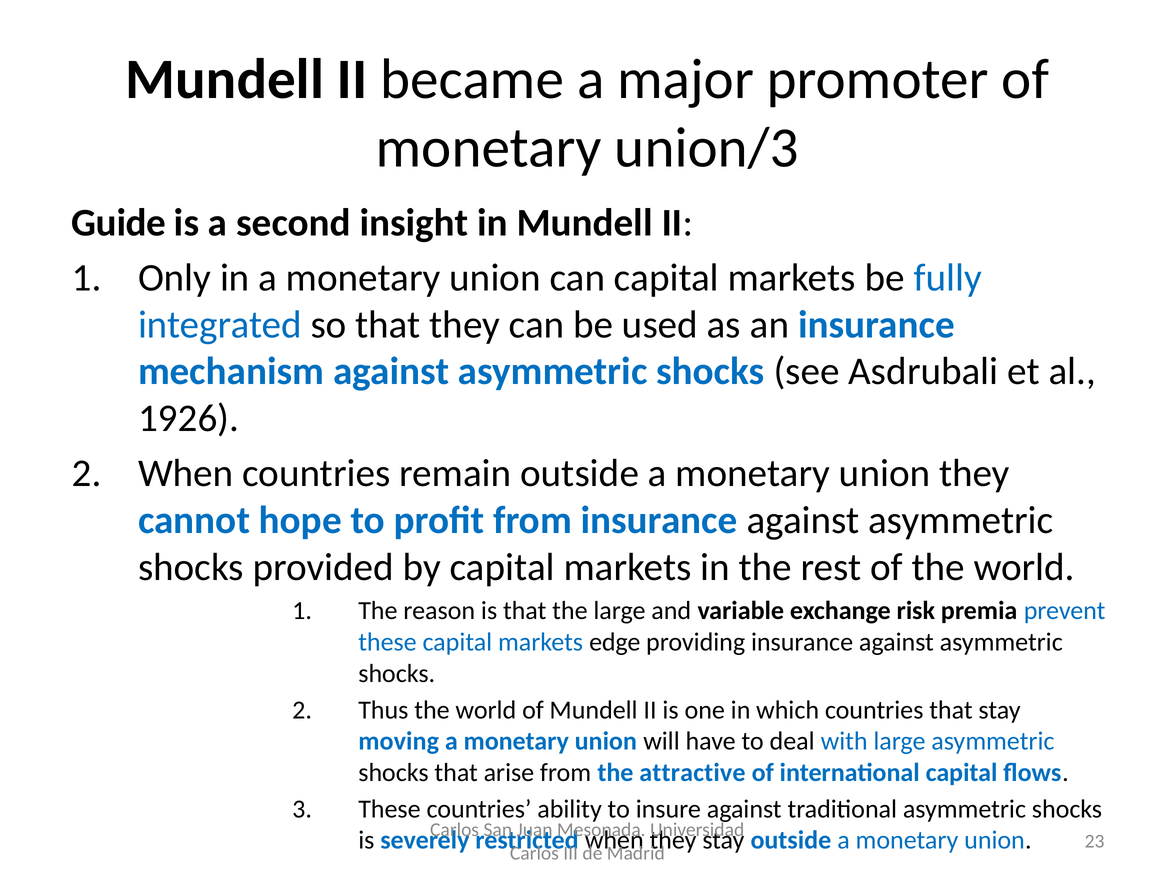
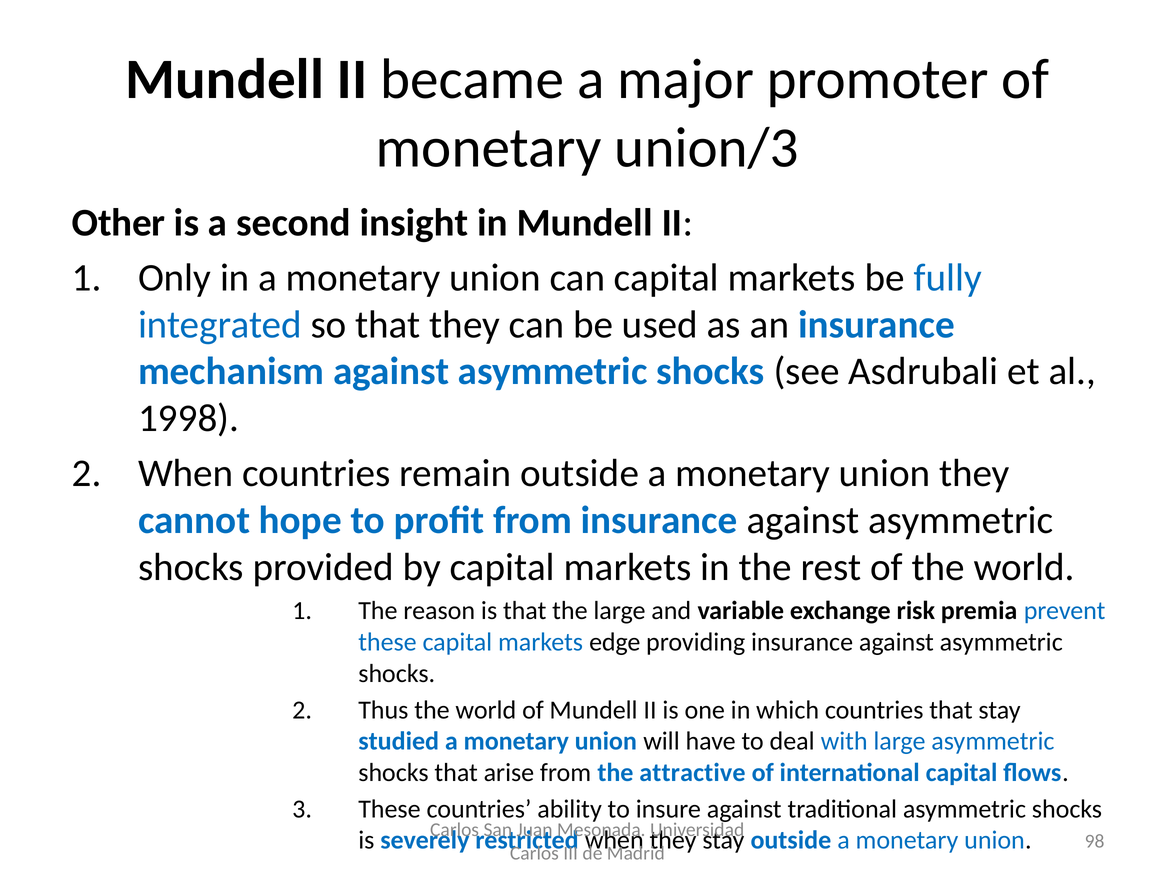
Guide: Guide -> Other
1926: 1926 -> 1998
moving: moving -> studied
23: 23 -> 98
